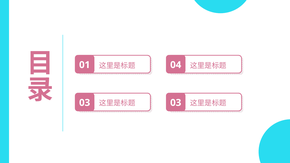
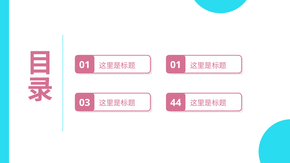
04 at (176, 65): 04 -> 01
03 at (176, 103): 03 -> 44
